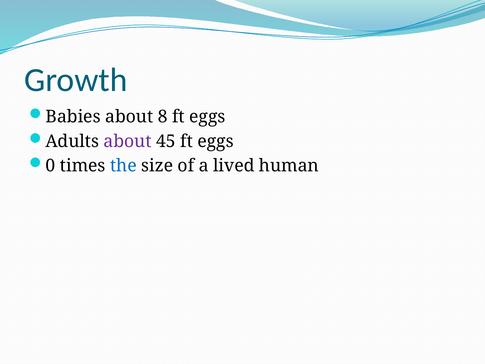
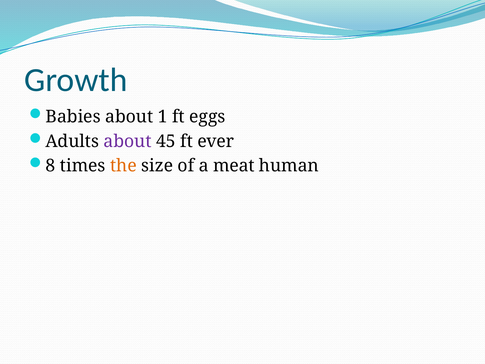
8: 8 -> 1
45 ft eggs: eggs -> ever
0: 0 -> 8
the colour: blue -> orange
lived: lived -> meat
